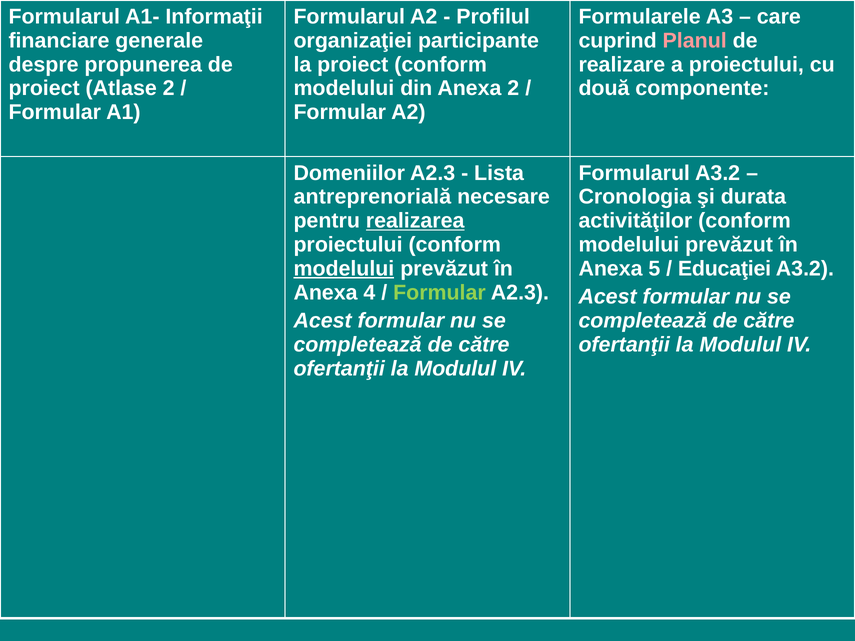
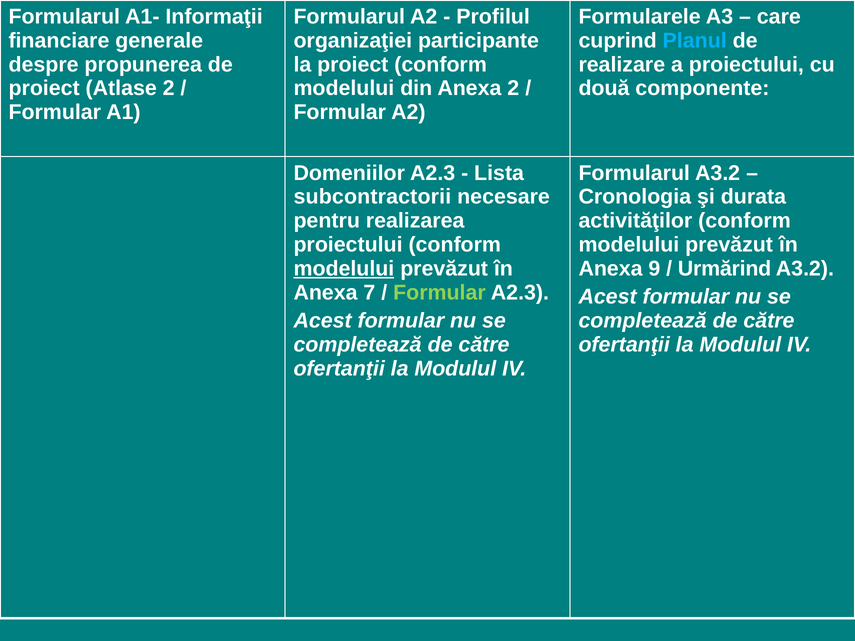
Planul colour: pink -> light blue
antreprenorială: antreprenorială -> subcontractorii
realizarea underline: present -> none
5: 5 -> 9
Educaţiei: Educaţiei -> Urmărind
4: 4 -> 7
